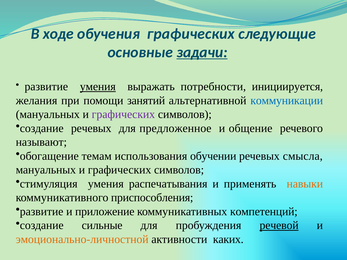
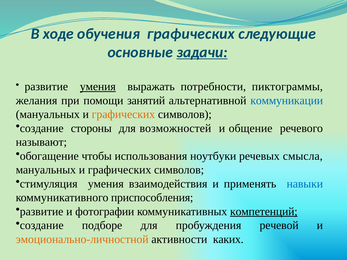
инициируется: инициируется -> пиктограммы
графических at (123, 115) colour: purple -> orange
создание речевых: речевых -> стороны
предложенное: предложенное -> возможностей
темам: темам -> чтобы
обучении: обучении -> ноутбуки
распечатывания: распечатывания -> взаимодействия
навыки colour: orange -> blue
приложение: приложение -> фотографии
компетенций underline: none -> present
сильные: сильные -> подборе
речевой underline: present -> none
